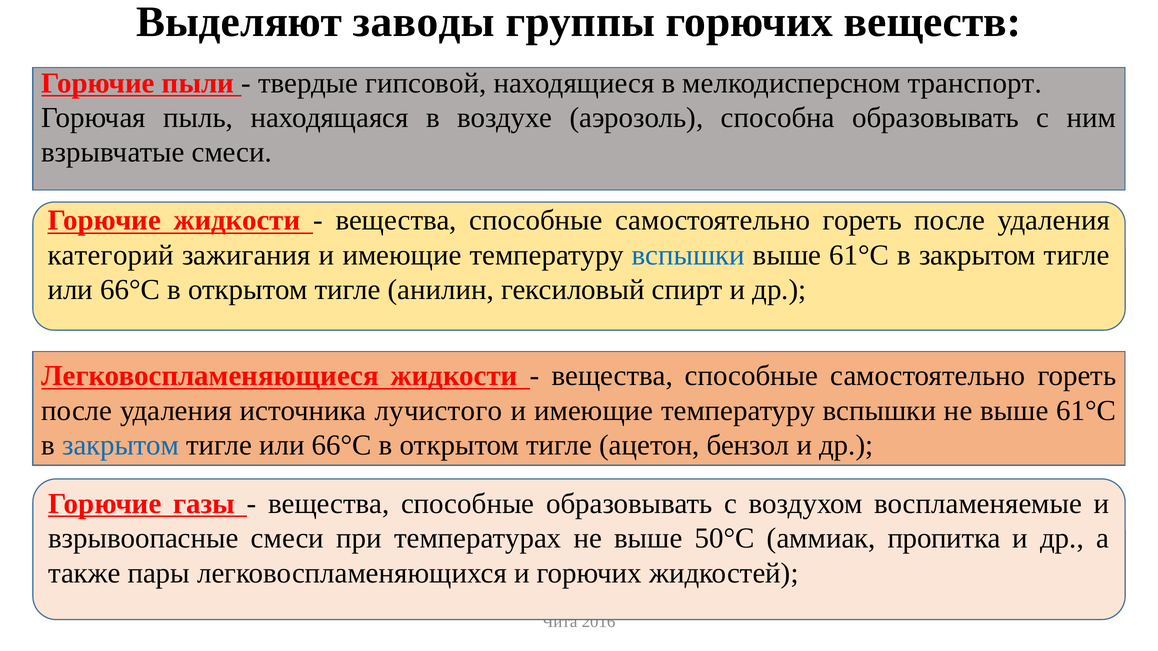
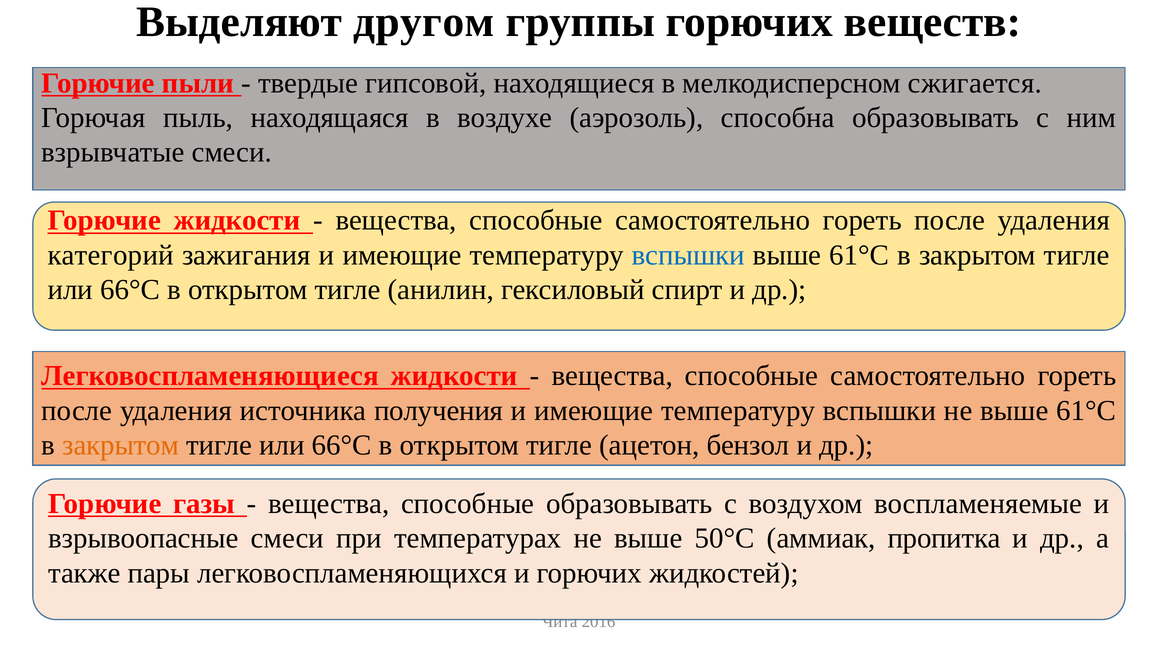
заводы: заводы -> другом
транспорт: транспорт -> сжигается
лучистого: лучистого -> получения
закрытом at (121, 446) colour: blue -> orange
